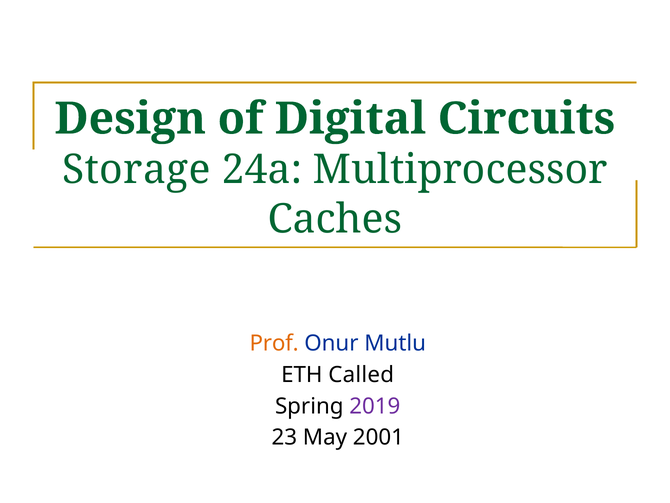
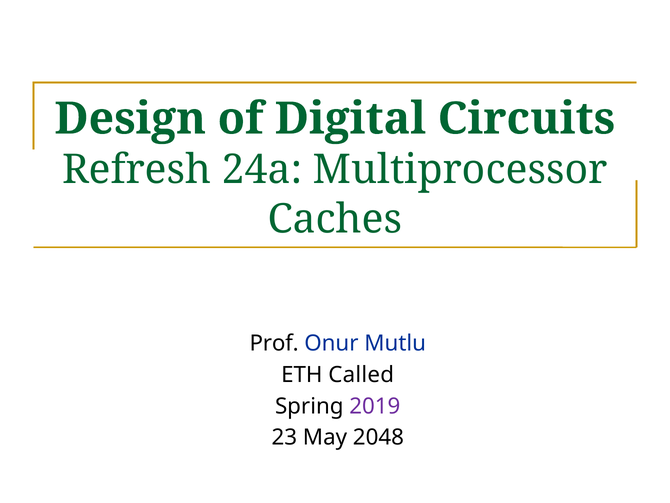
Storage: Storage -> Refresh
Prof colour: orange -> black
2001: 2001 -> 2048
